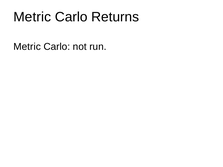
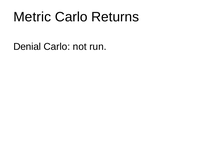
Metric at (27, 47): Metric -> Denial
